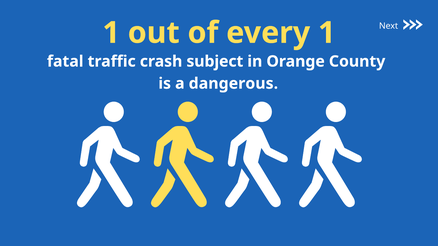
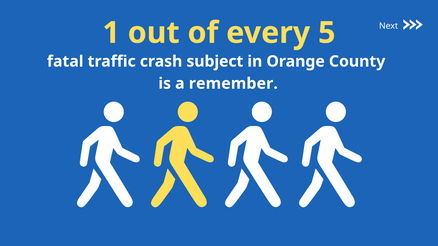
every 1: 1 -> 5
dangerous: dangerous -> remember
